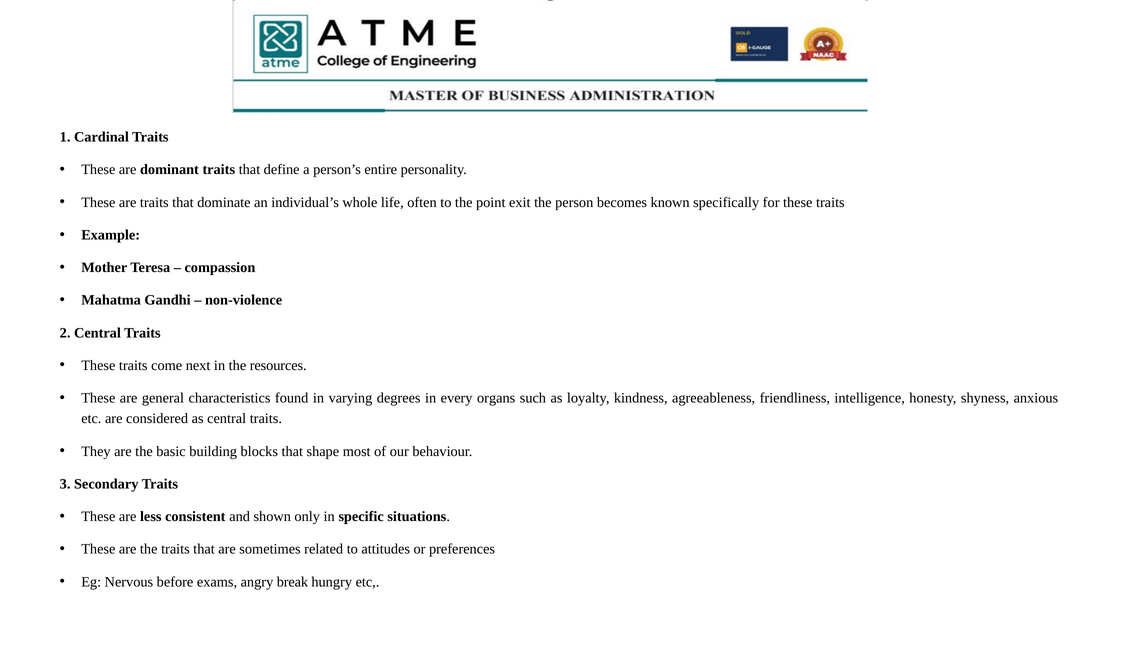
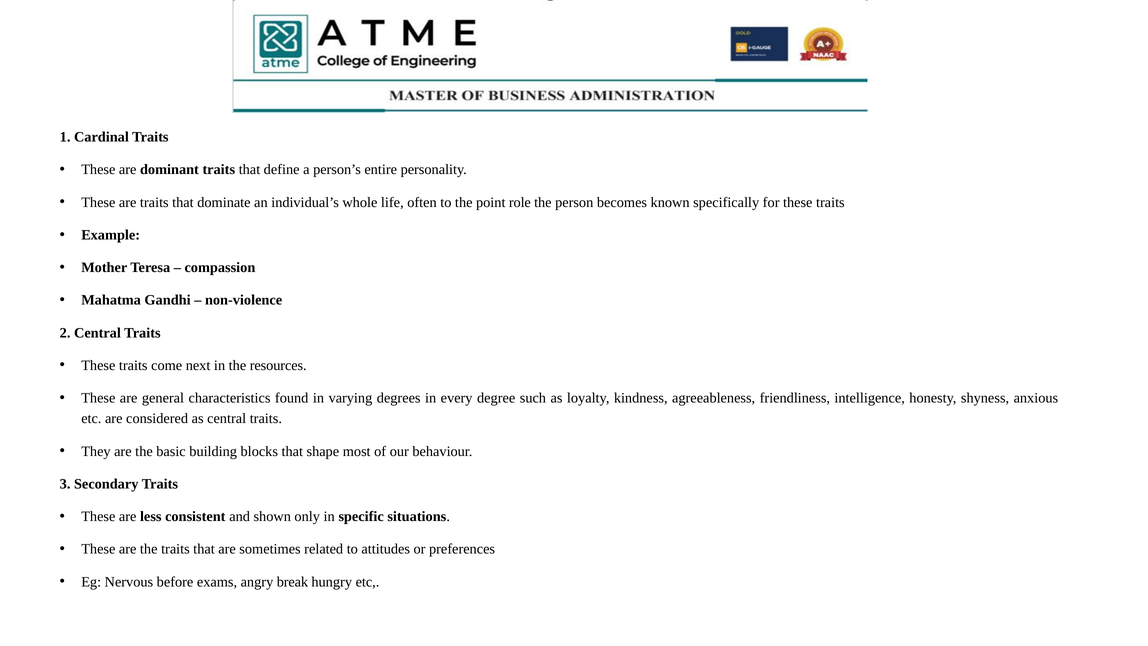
exit: exit -> role
organs: organs -> degree
